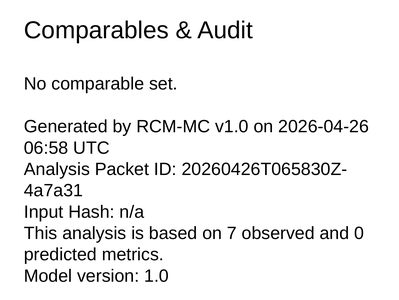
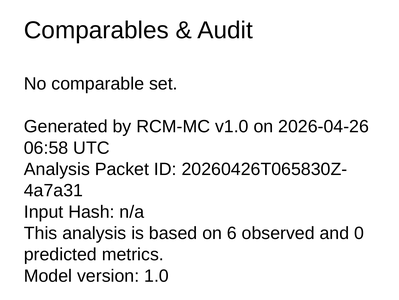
7: 7 -> 6
